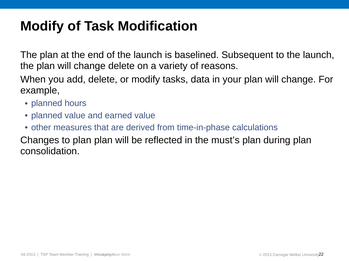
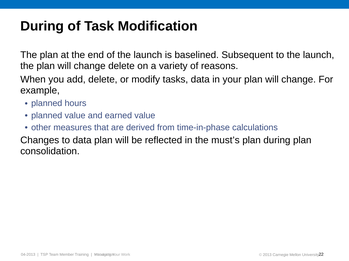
Modify at (42, 26): Modify -> During
to plan: plan -> data
